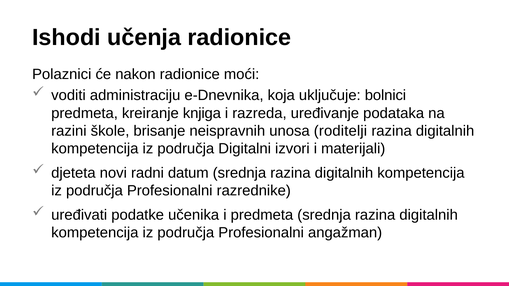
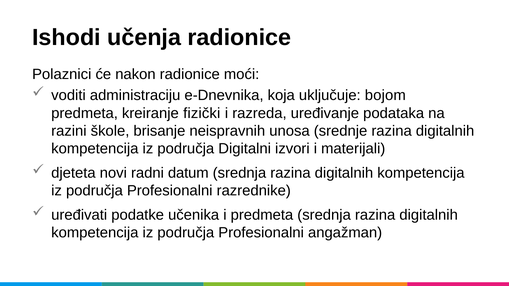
bolnici: bolnici -> bojom
knjiga: knjiga -> fizički
roditelji: roditelji -> srednje
